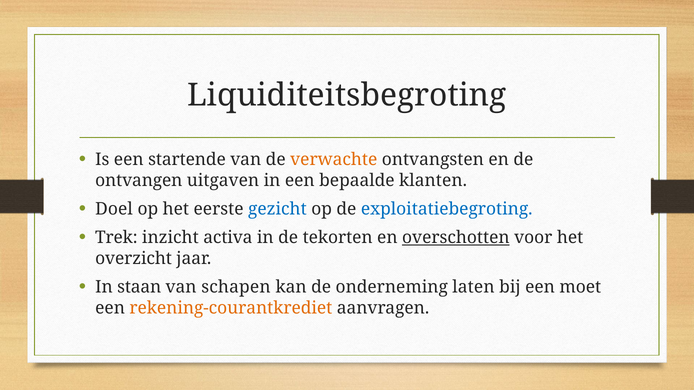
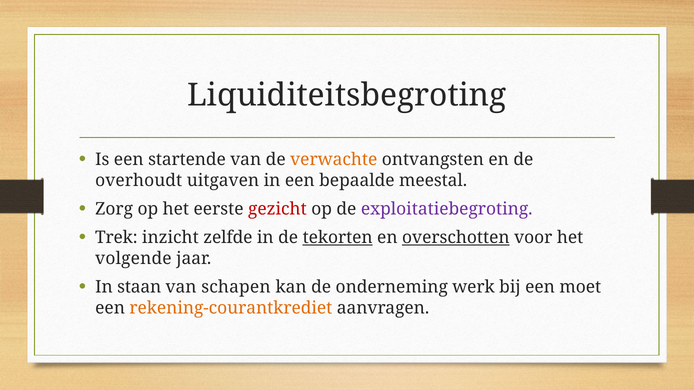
ontvangen: ontvangen -> overhoudt
klanten: klanten -> meestal
Doel: Doel -> Zorg
gezicht colour: blue -> red
exploitatiebegroting colour: blue -> purple
activa: activa -> zelfde
tekorten underline: none -> present
overzicht: overzicht -> volgende
laten: laten -> werk
